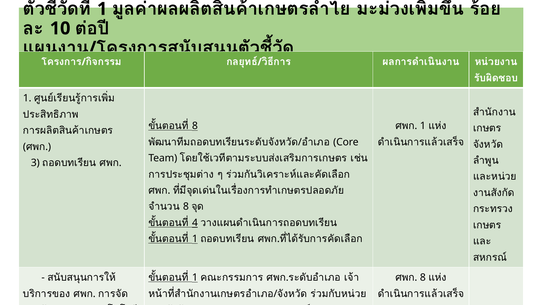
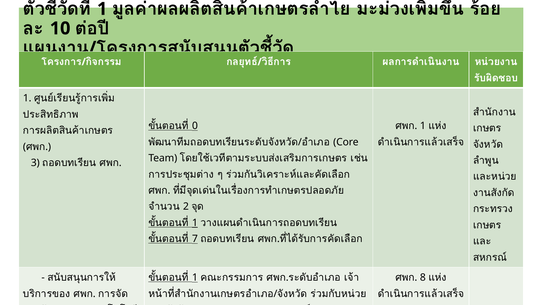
8 at (195, 126): 8 -> 0
8 at (186, 207): 8 -> 2
4 at (195, 223): 4 -> 1
1 at (195, 239): 1 -> 7
